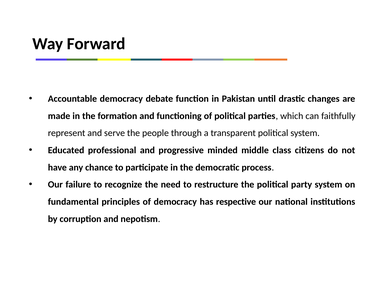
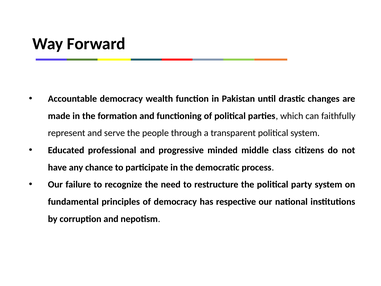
debate: debate -> wealth
